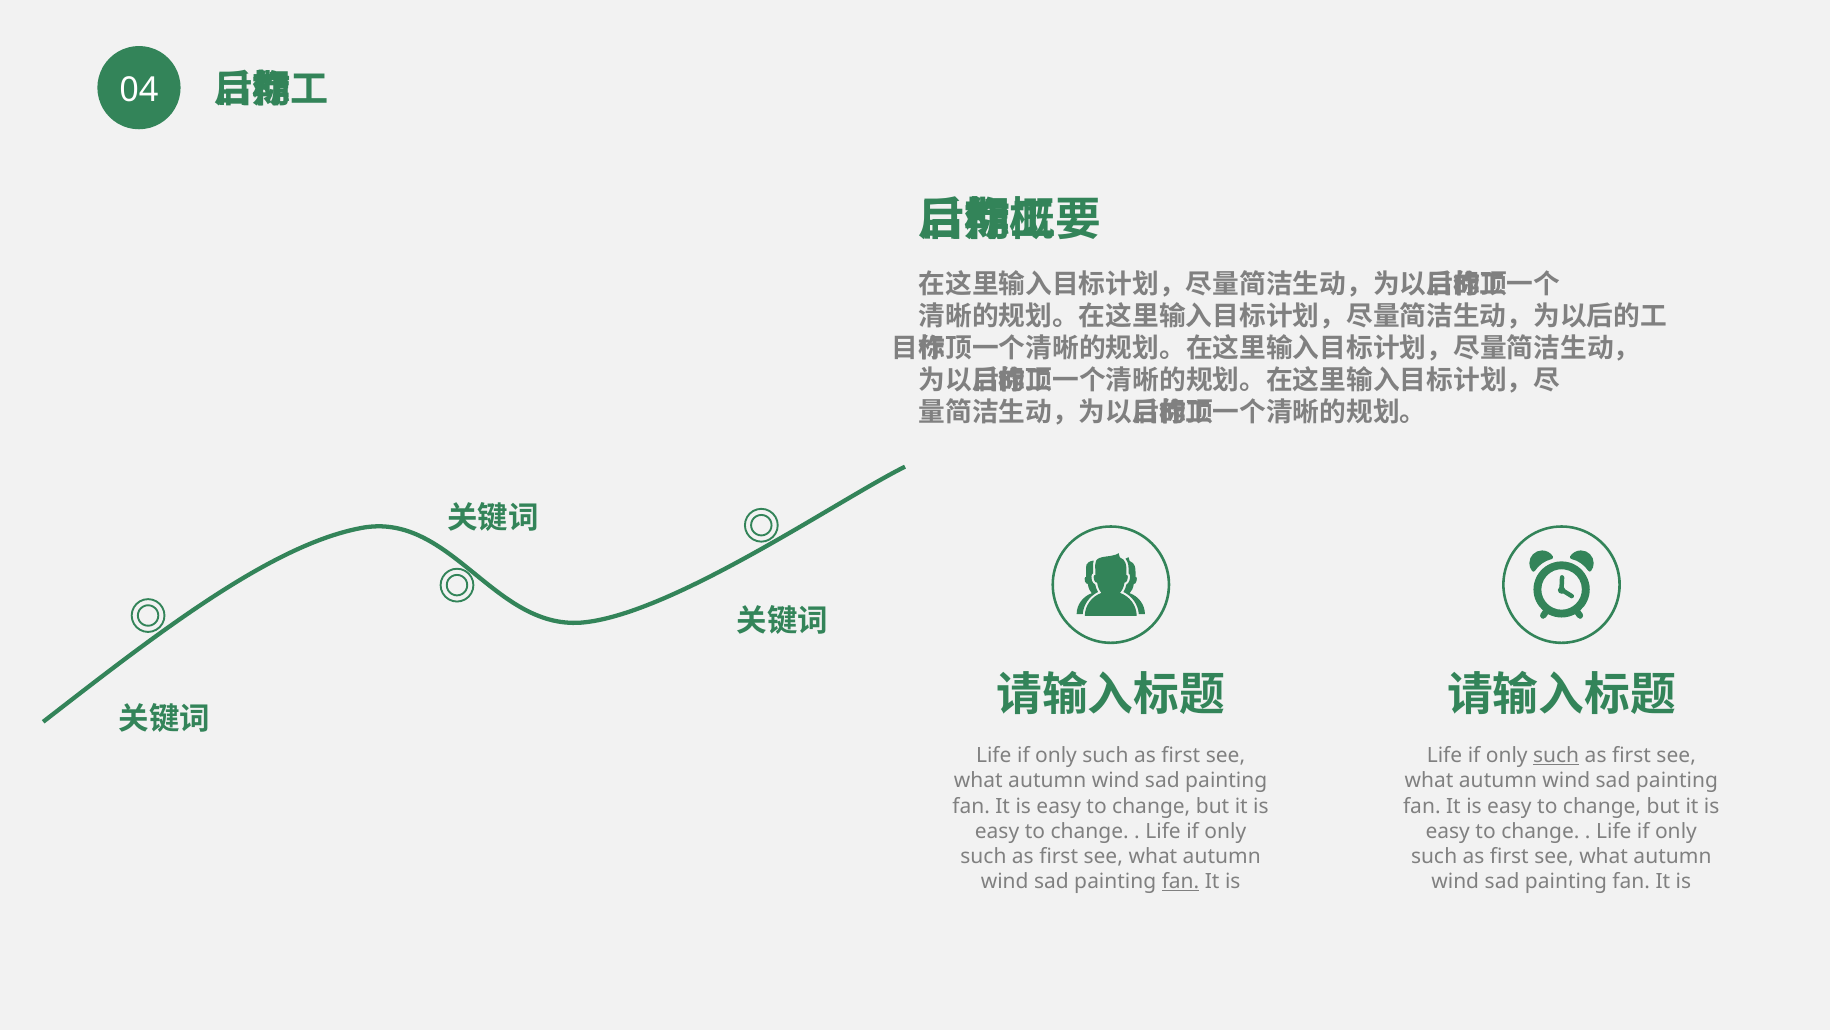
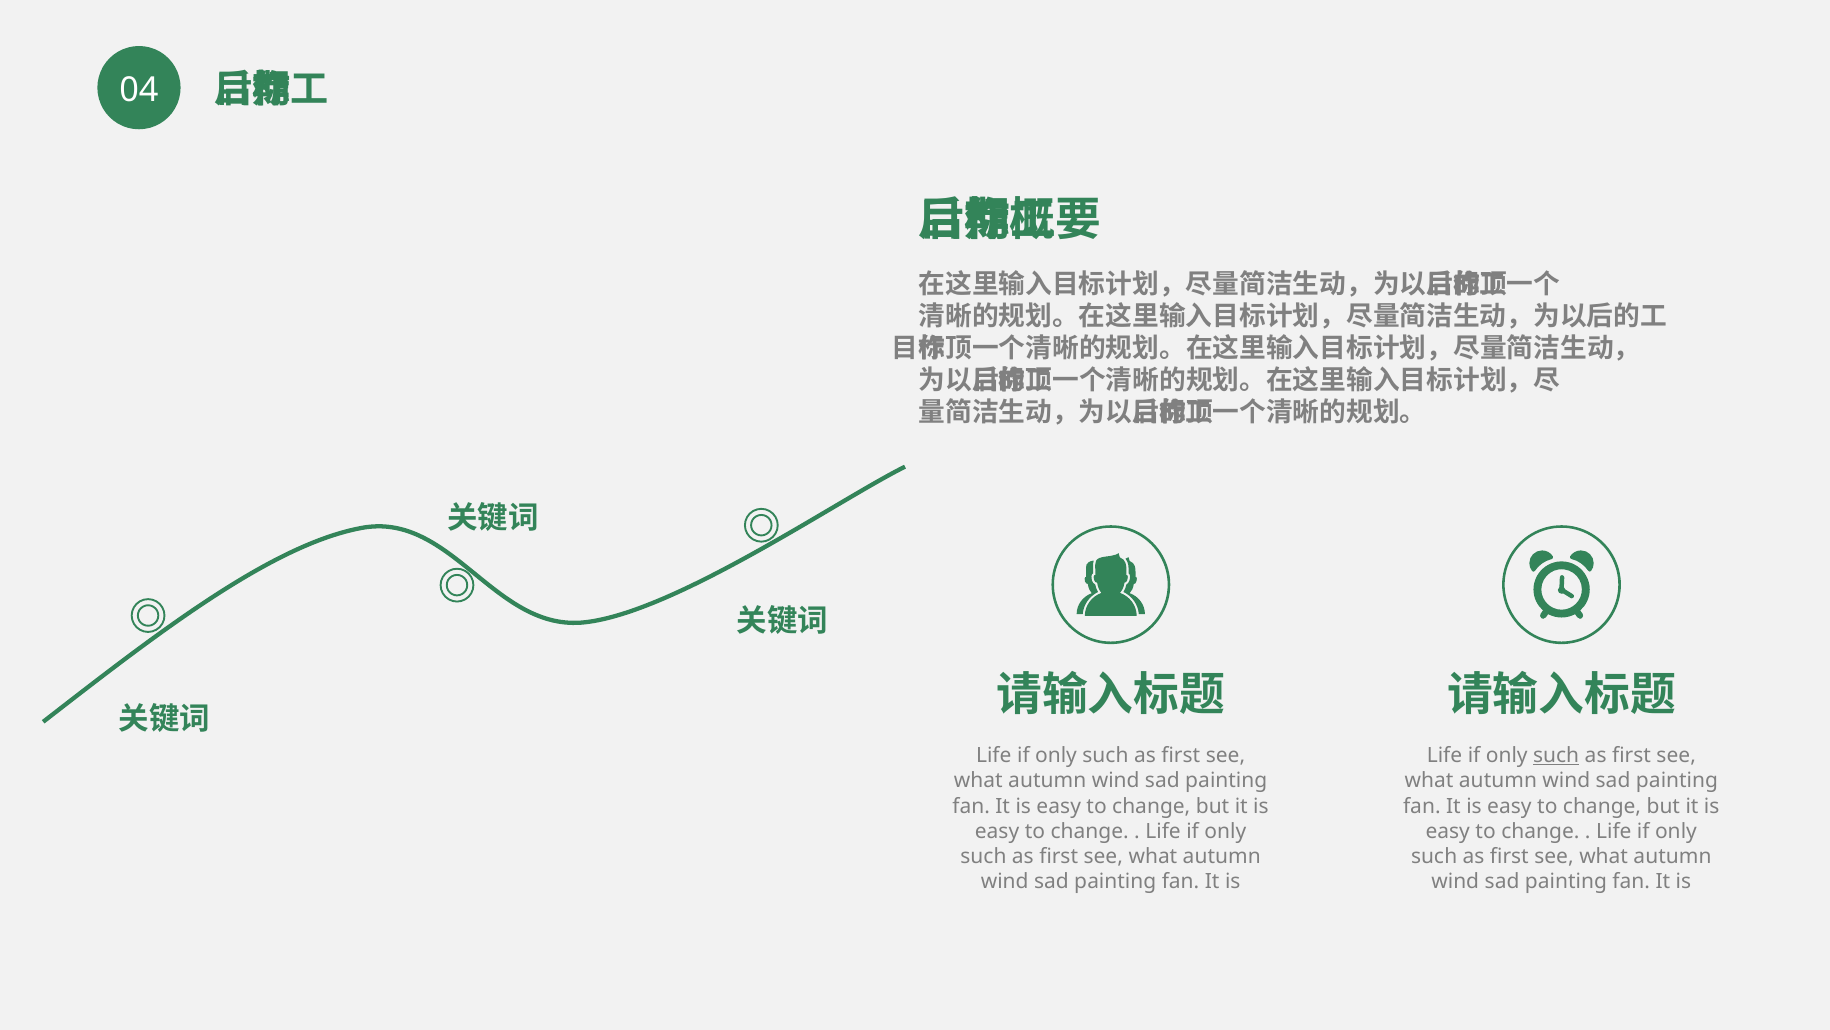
fan at (1181, 881) underline: present -> none
